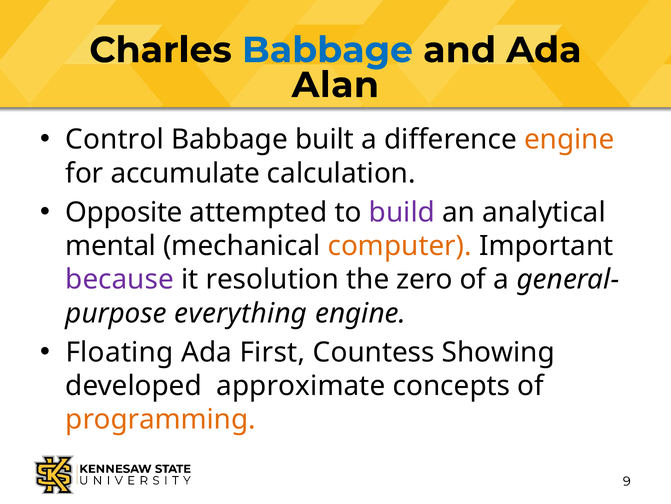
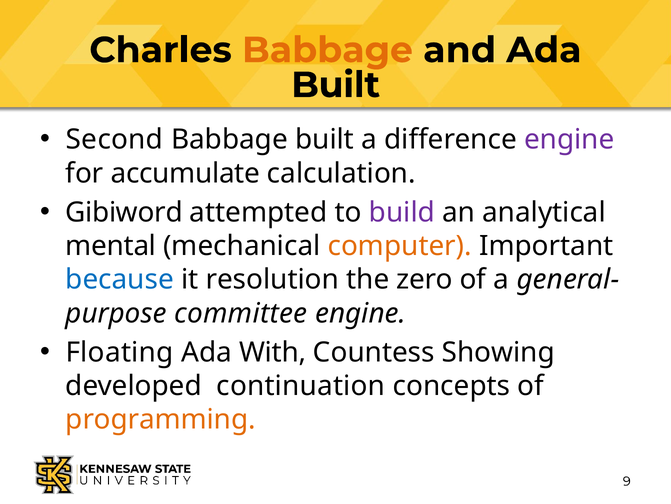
Babbage at (327, 50) colour: blue -> orange
Alan at (335, 85): Alan -> Built
Control: Control -> Second
engine at (569, 140) colour: orange -> purple
Opposite: Opposite -> Gibiword
because colour: purple -> blue
everything: everything -> committee
First: First -> With
approximate: approximate -> continuation
